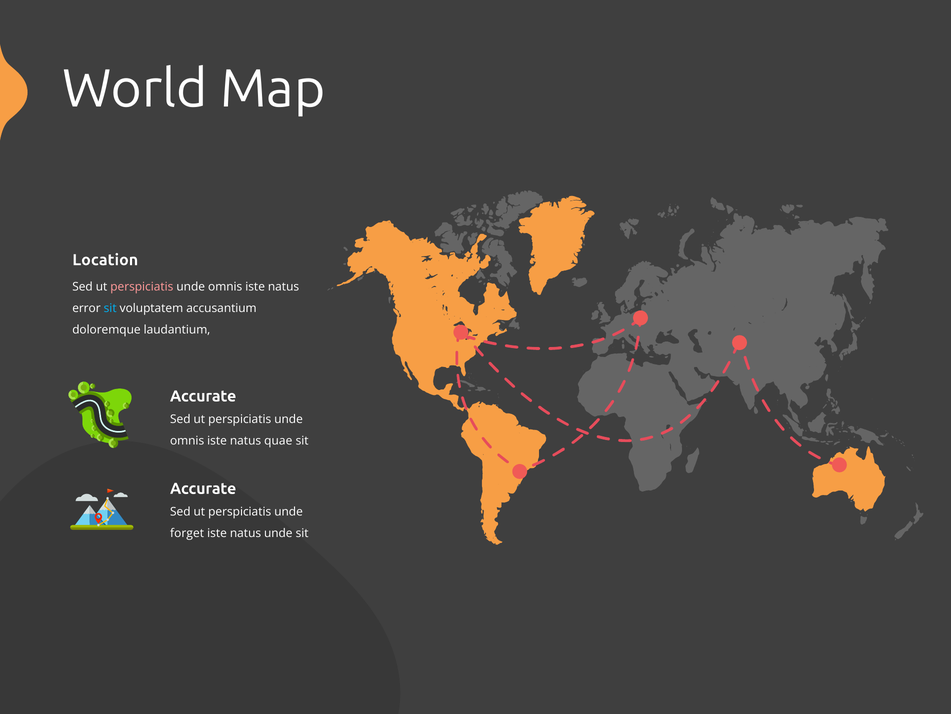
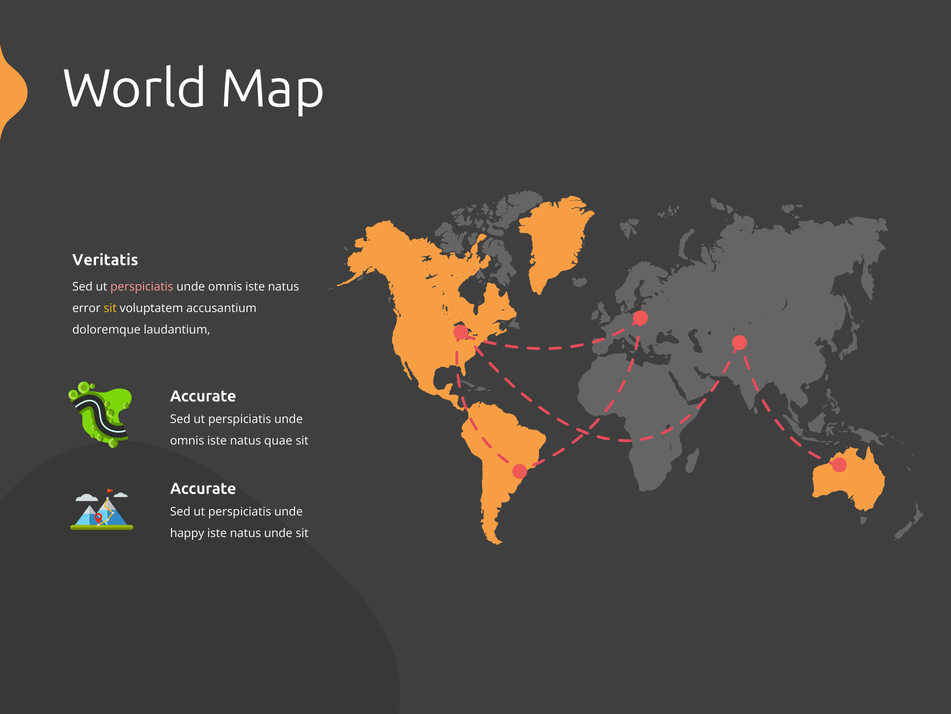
Location: Location -> Veritatis
sit at (110, 308) colour: light blue -> yellow
forget: forget -> happy
